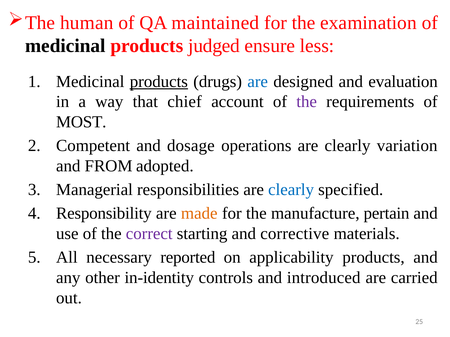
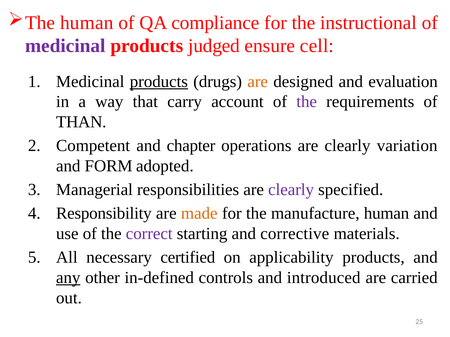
maintained: maintained -> compliance
examination: examination -> instructional
medicinal at (65, 46) colour: black -> purple
less: less -> cell
are at (258, 82) colour: blue -> orange
chief: chief -> carry
MOST: MOST -> THAN
dosage: dosage -> chapter
FROM: FROM -> FORM
clearly at (291, 190) colour: blue -> purple
manufacture pertain: pertain -> human
reported: reported -> certified
any underline: none -> present
in-identity: in-identity -> in-defined
